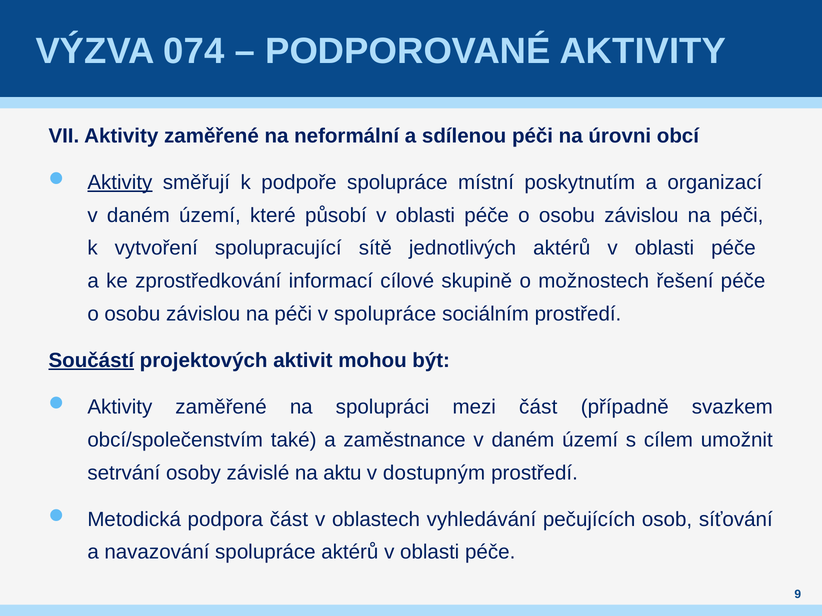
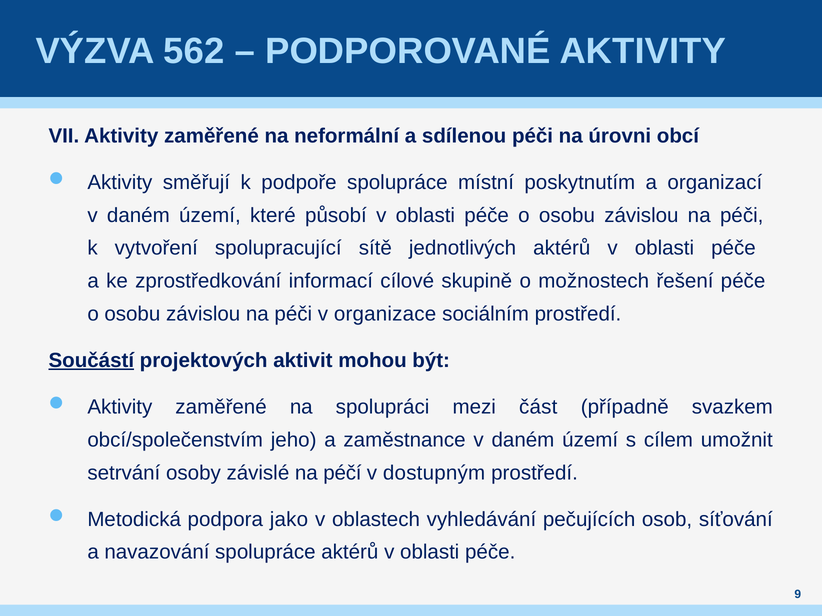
074: 074 -> 562
Aktivity at (120, 183) underline: present -> none
v spolupráce: spolupráce -> organizace
také: také -> jeho
aktu: aktu -> péčí
podpora část: část -> jako
